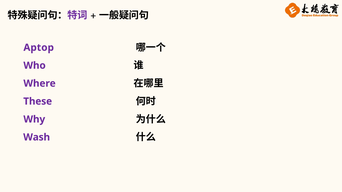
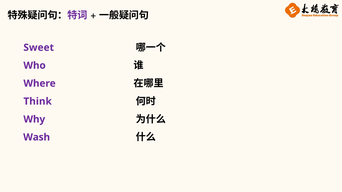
Aptop: Aptop -> Sweet
These: These -> Think
